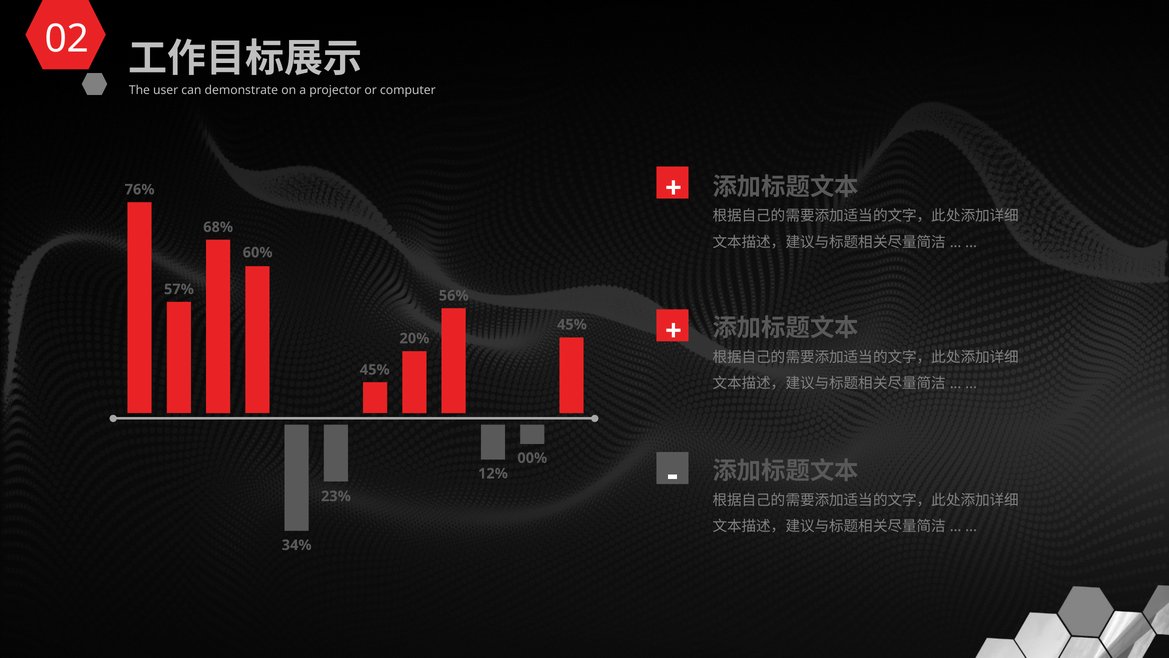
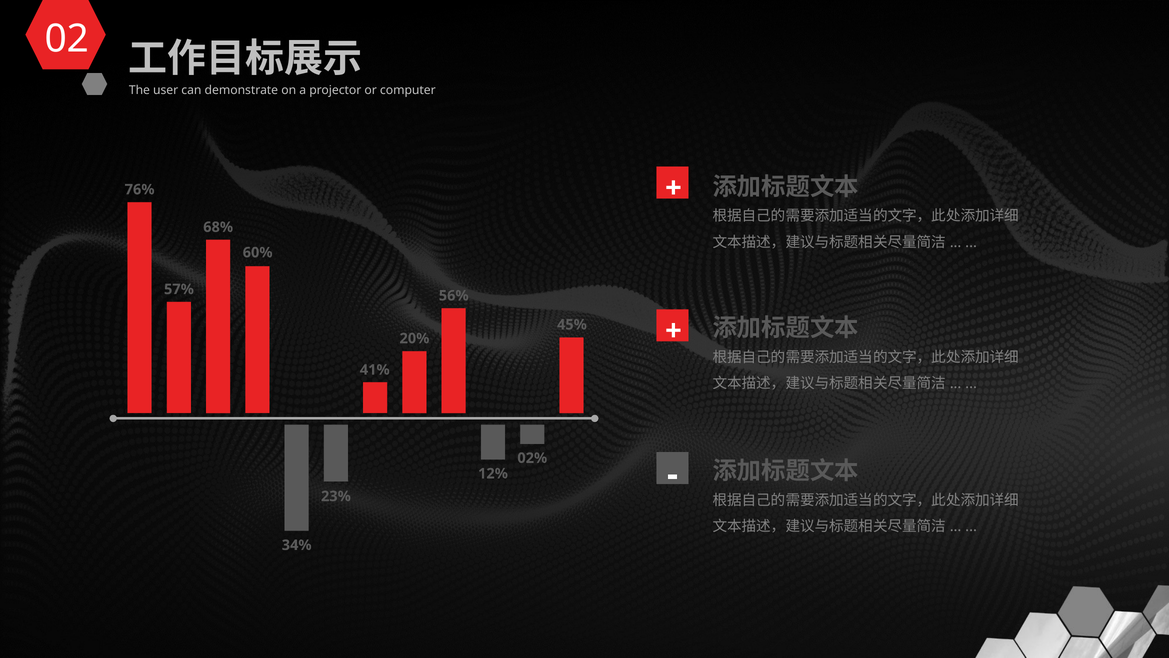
45% at (375, 370): 45% -> 41%
00%: 00% -> 02%
